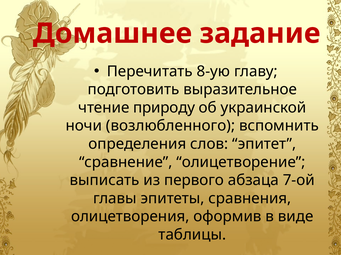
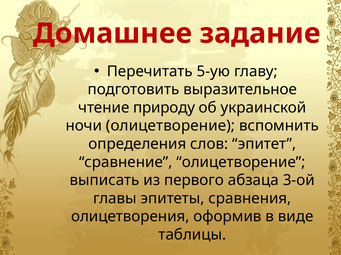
8-ую: 8-ую -> 5-ую
ночи возлюбленного: возлюбленного -> олицетворение
7-ой: 7-ой -> 3-ой
